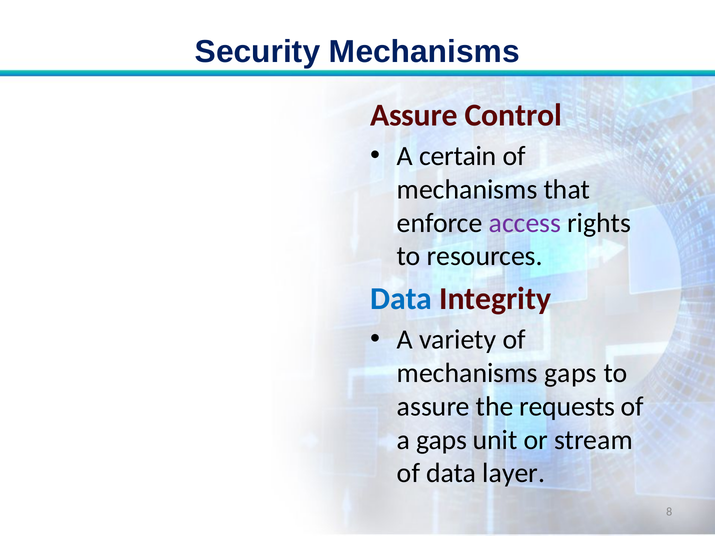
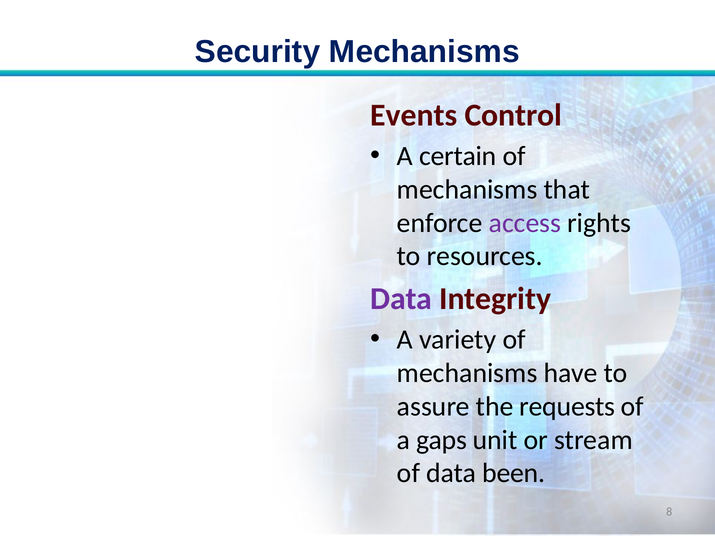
Assure at (414, 115): Assure -> Events
Data at (401, 299) colour: blue -> purple
mechanisms gaps: gaps -> have
layer: layer -> been
